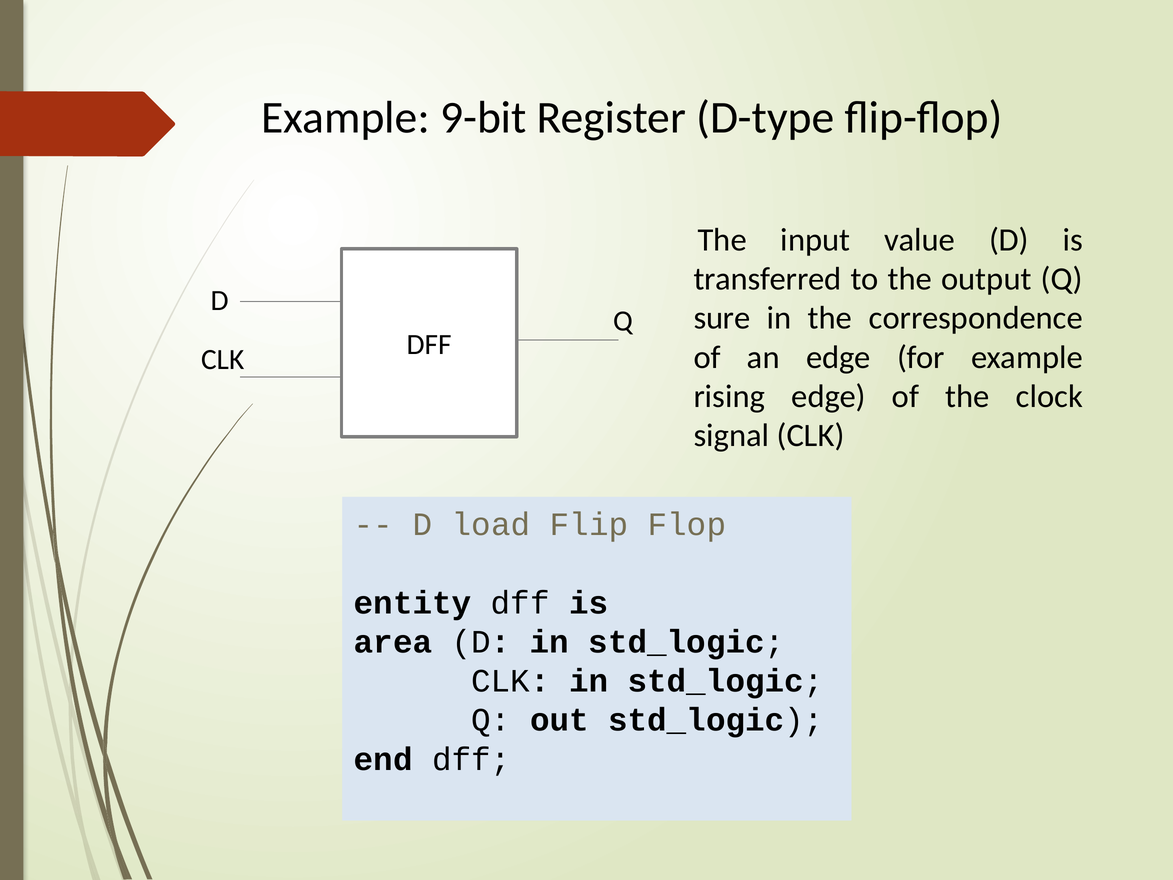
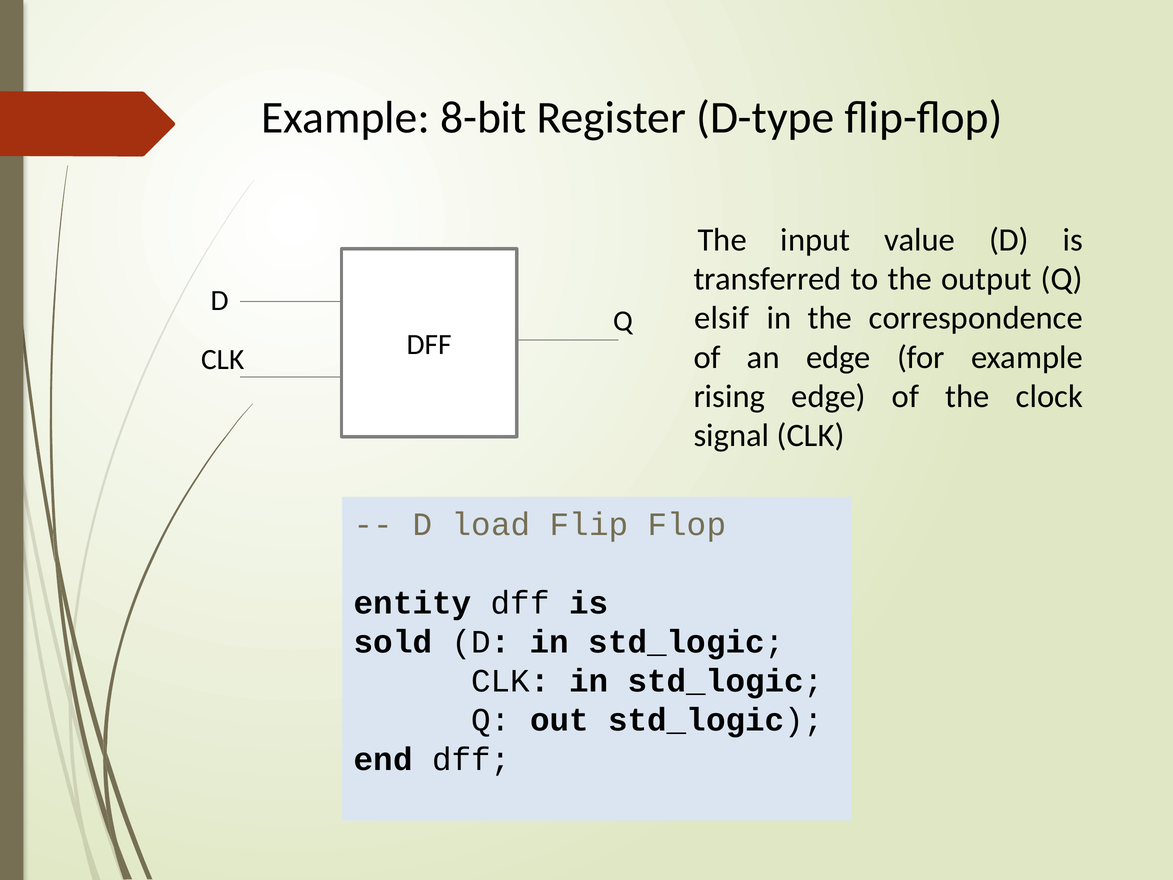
9-bit: 9-bit -> 8-bit
sure: sure -> elsif
area: area -> sold
